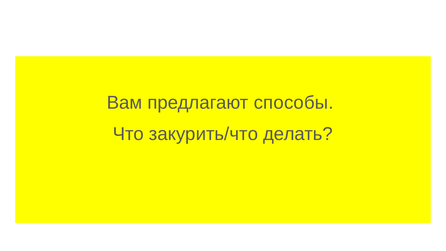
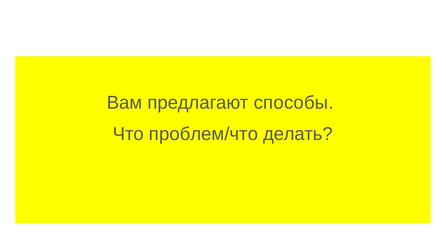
закурить/что: закурить/что -> проблем/что
